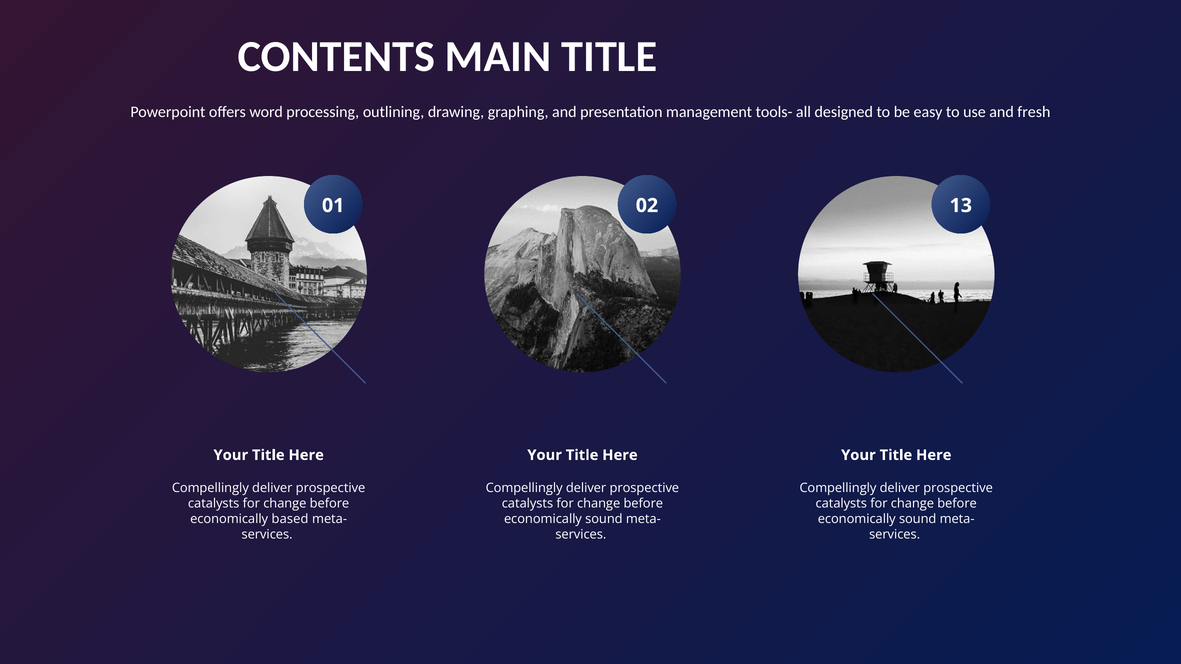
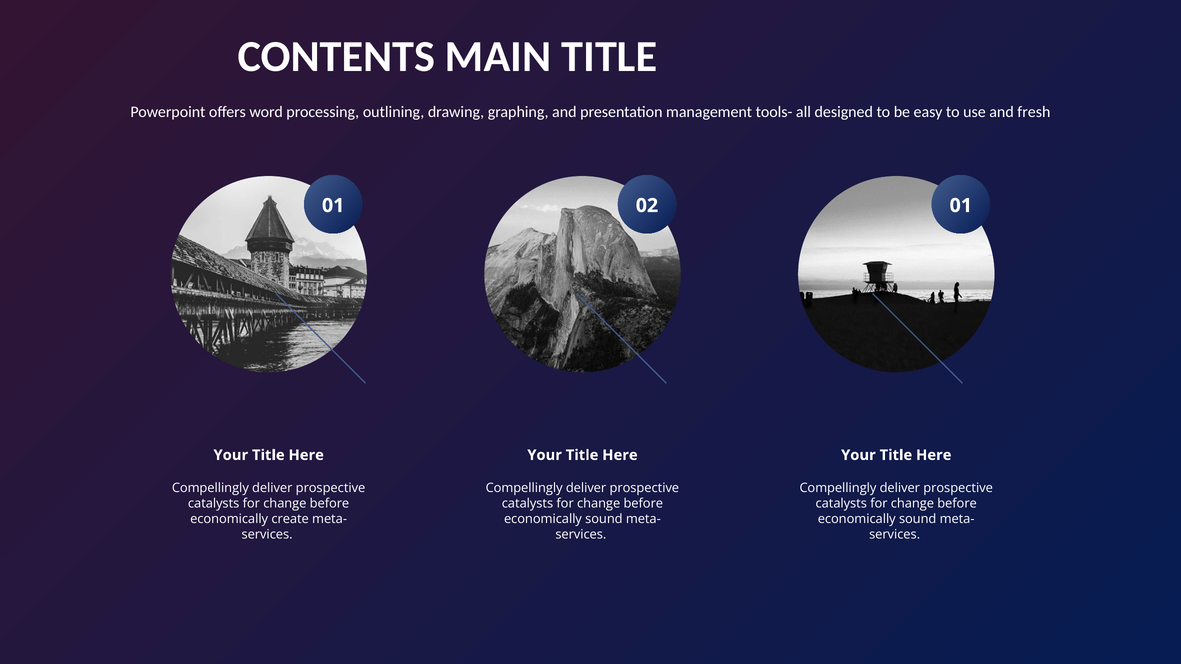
02 13: 13 -> 01
based: based -> create
